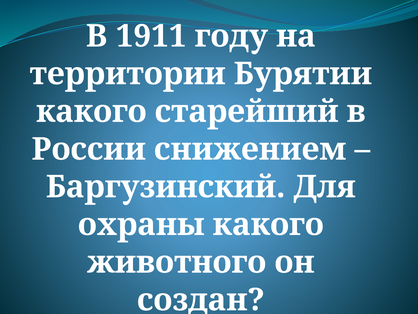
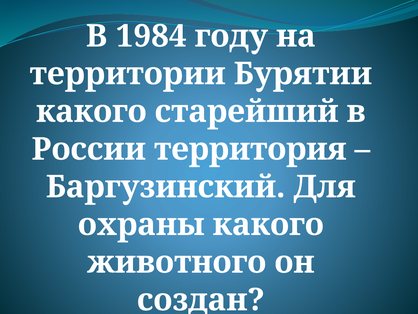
1911: 1911 -> 1984
снижением: снижением -> территория
